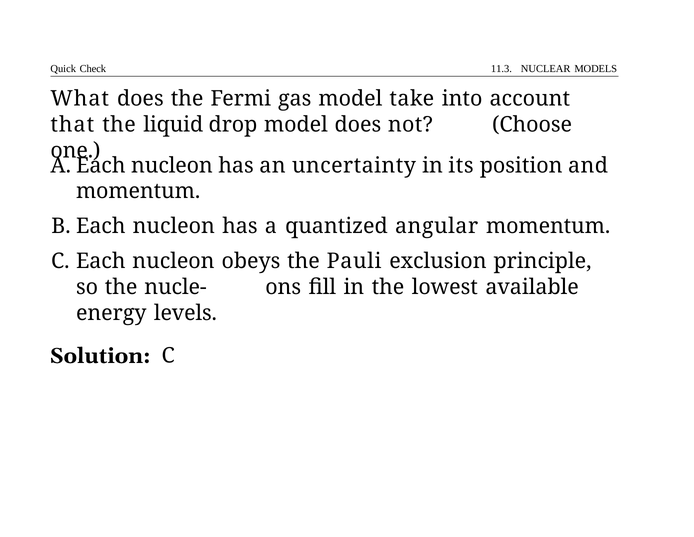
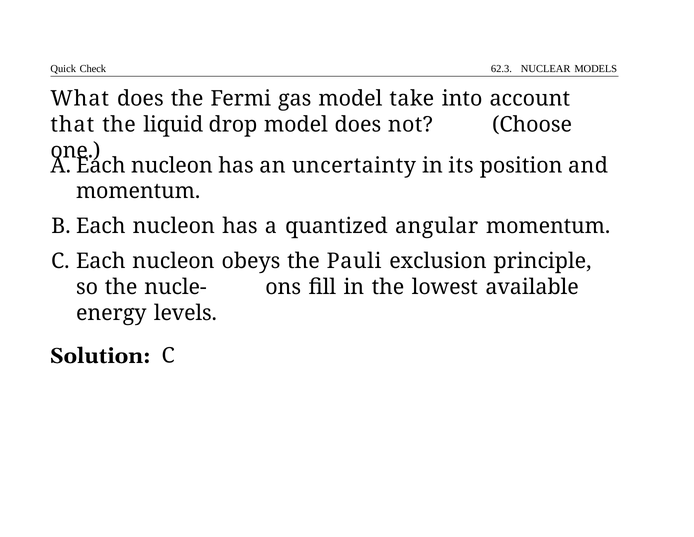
11.3: 11.3 -> 62.3
